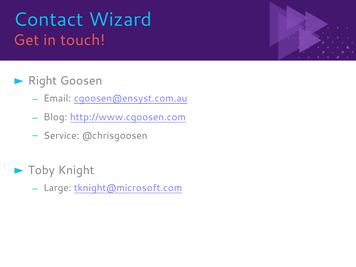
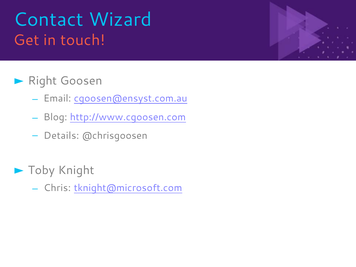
Service: Service -> Details
Large: Large -> Chris
